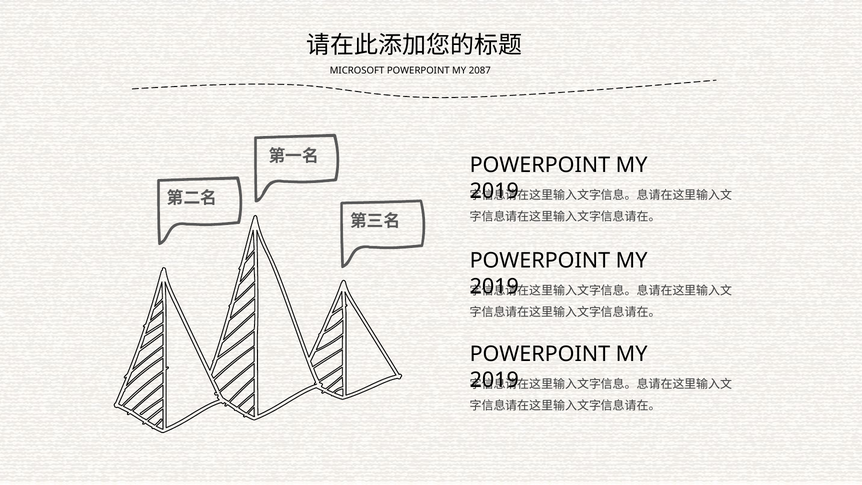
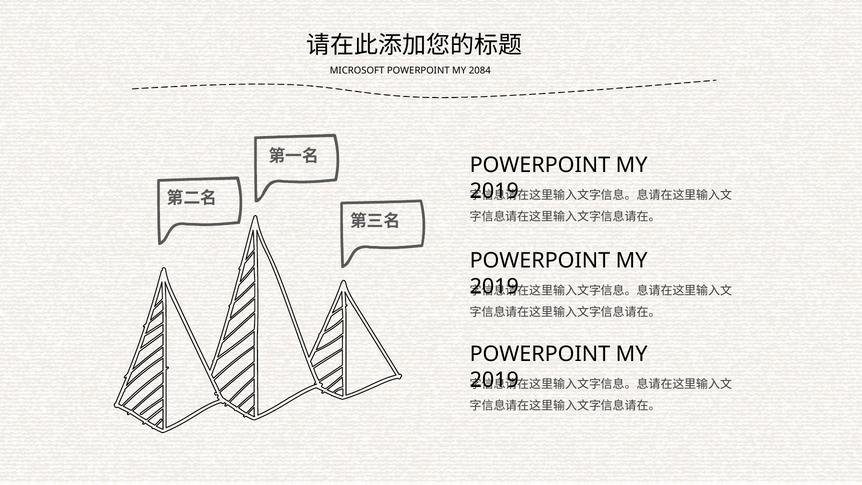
2087: 2087 -> 2084
